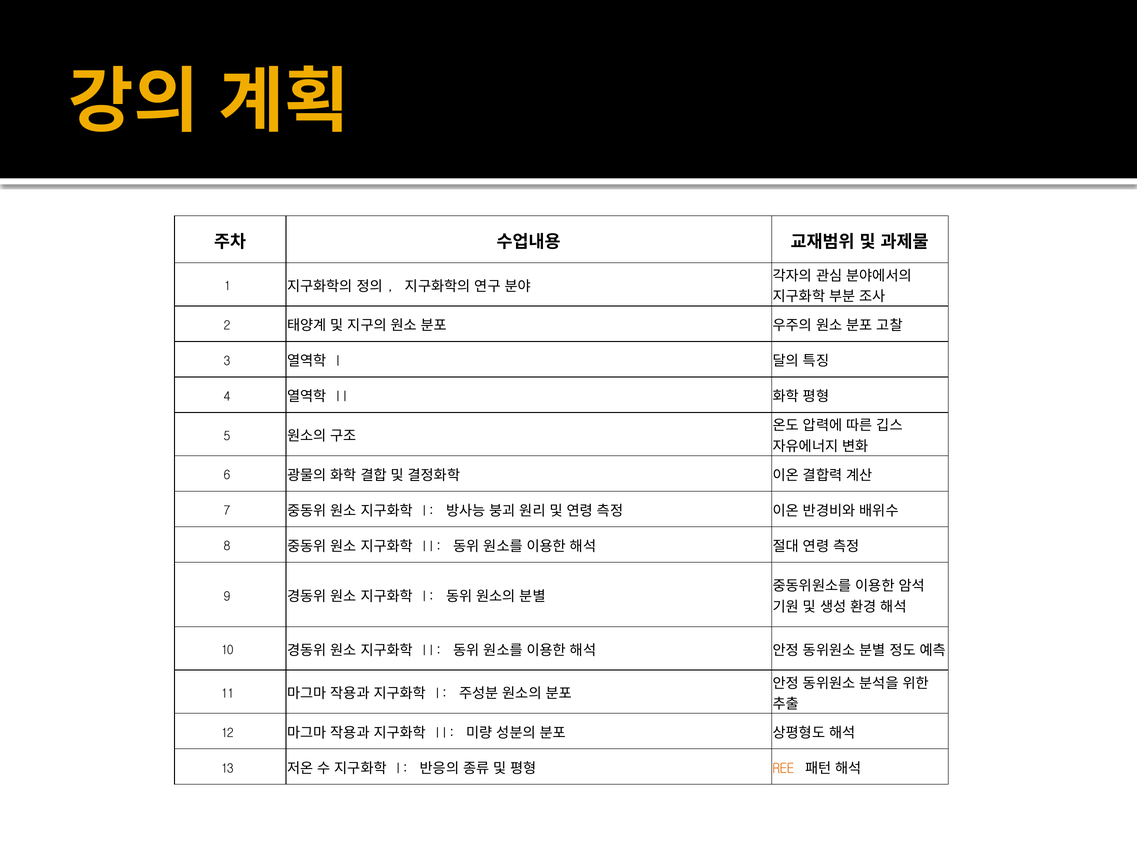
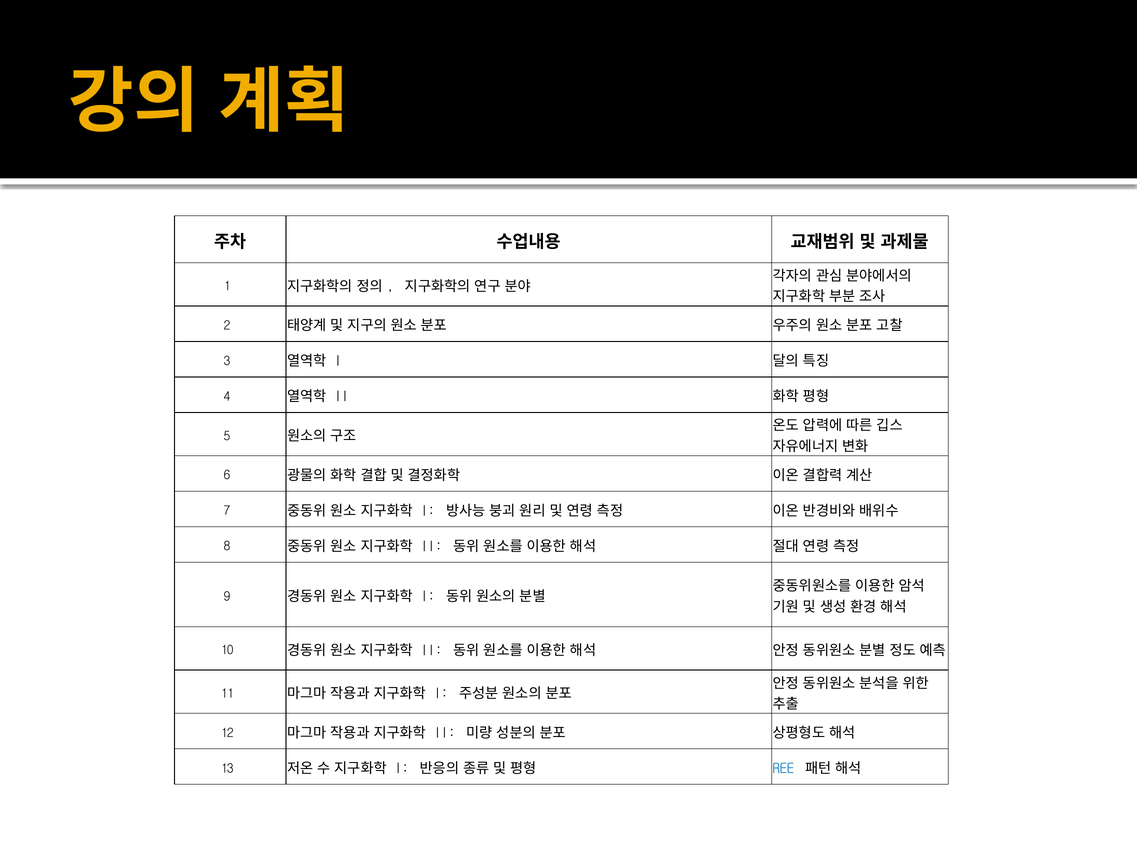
REE colour: orange -> blue
